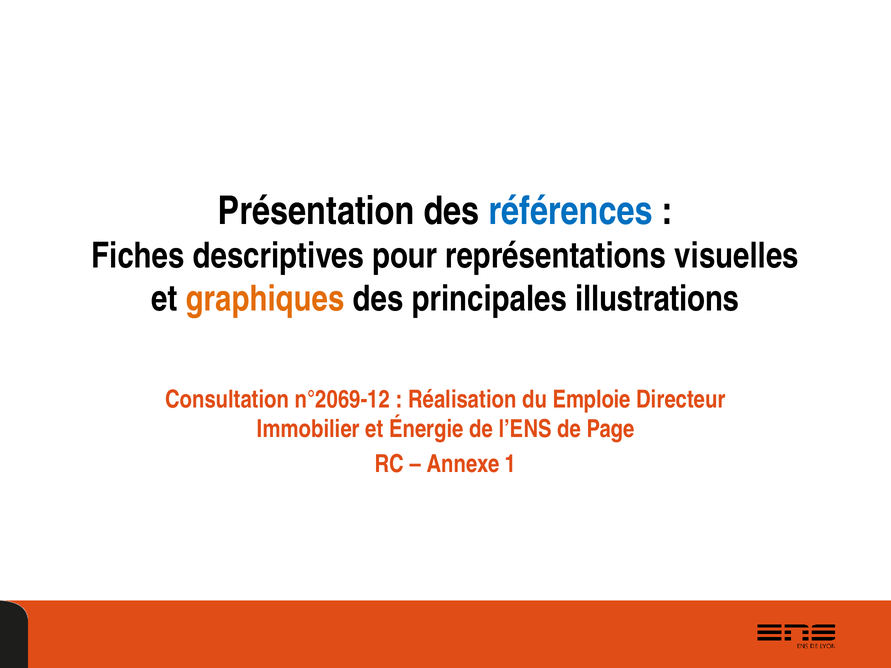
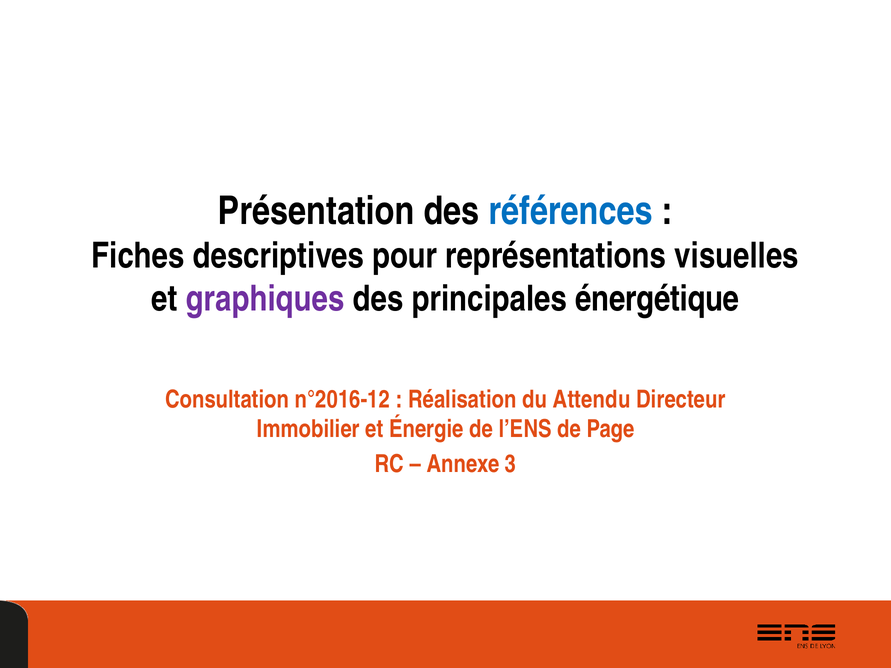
graphiques colour: orange -> purple
illustrations: illustrations -> énergétique
n°2069-12: n°2069-12 -> n°2016-12
Emploie: Emploie -> Attendu
1: 1 -> 3
